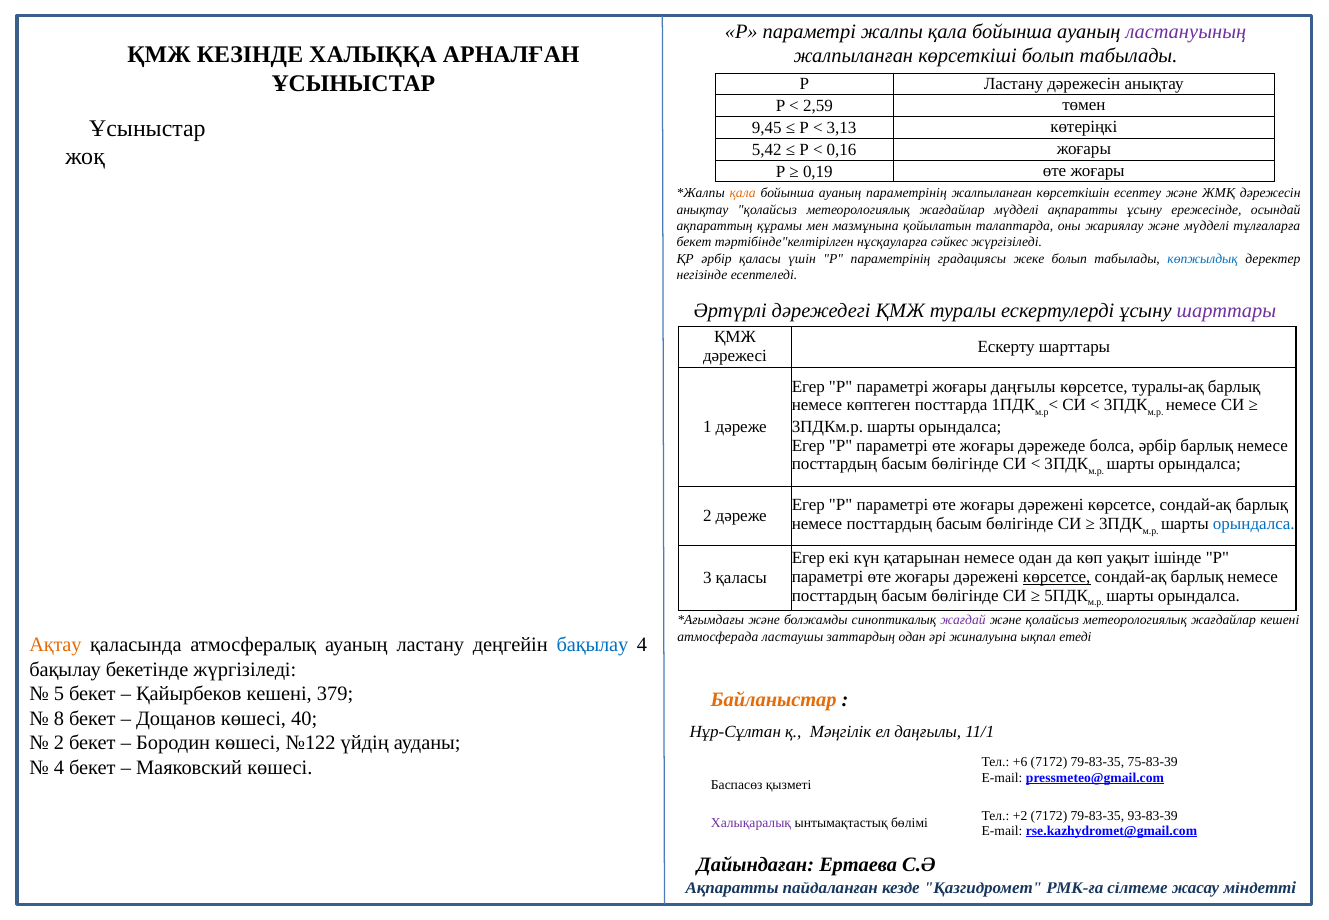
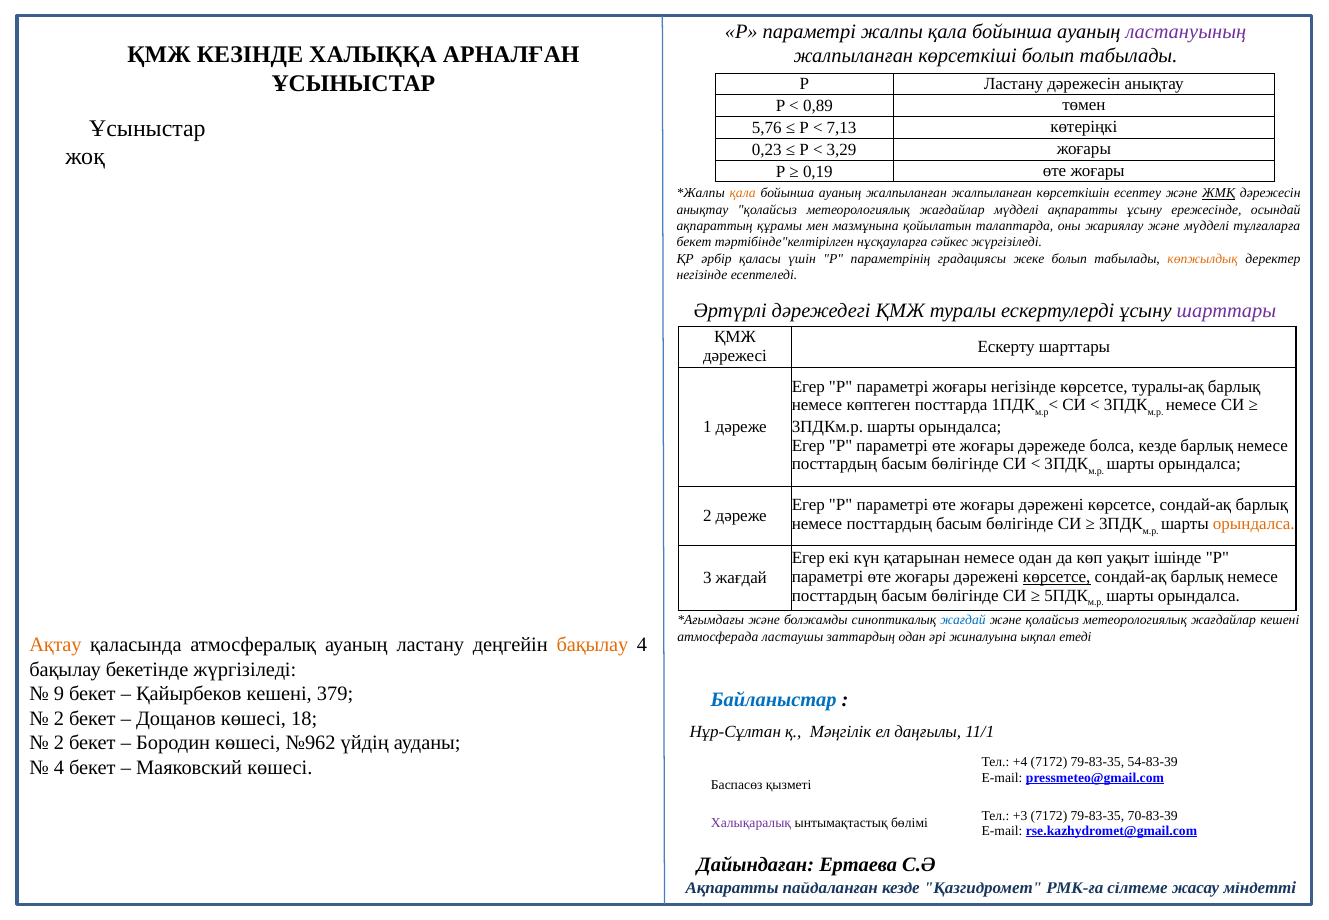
2,59: 2,59 -> 0,89
9,45: 9,45 -> 5,76
3,13: 3,13 -> 7,13
5,42: 5,42 -> 0,23
0,16: 0,16 -> 3,29
ауаның параметрінің: параметрінің -> жалпыланған
ЖМҚ underline: none -> present
көпжылдық colour: blue -> orange
жоғары даңғылы: даңғылы -> негізінде
болса әрбір: әрбір -> кезде
орындалса at (1254, 524) colour: blue -> orange
3 қаласы: қаласы -> жағдай
жағдай at (963, 620) colour: purple -> blue
бақылау at (593, 645) colour: blue -> orange
5: 5 -> 9
Байланыстар colour: orange -> blue
8 at (59, 718): 8 -> 2
40: 40 -> 18
№122: №122 -> №962
+6: +6 -> +4
75-83-39: 75-83-39 -> 54-83-39
+2: +2 -> +3
93-83-39: 93-83-39 -> 70-83-39
